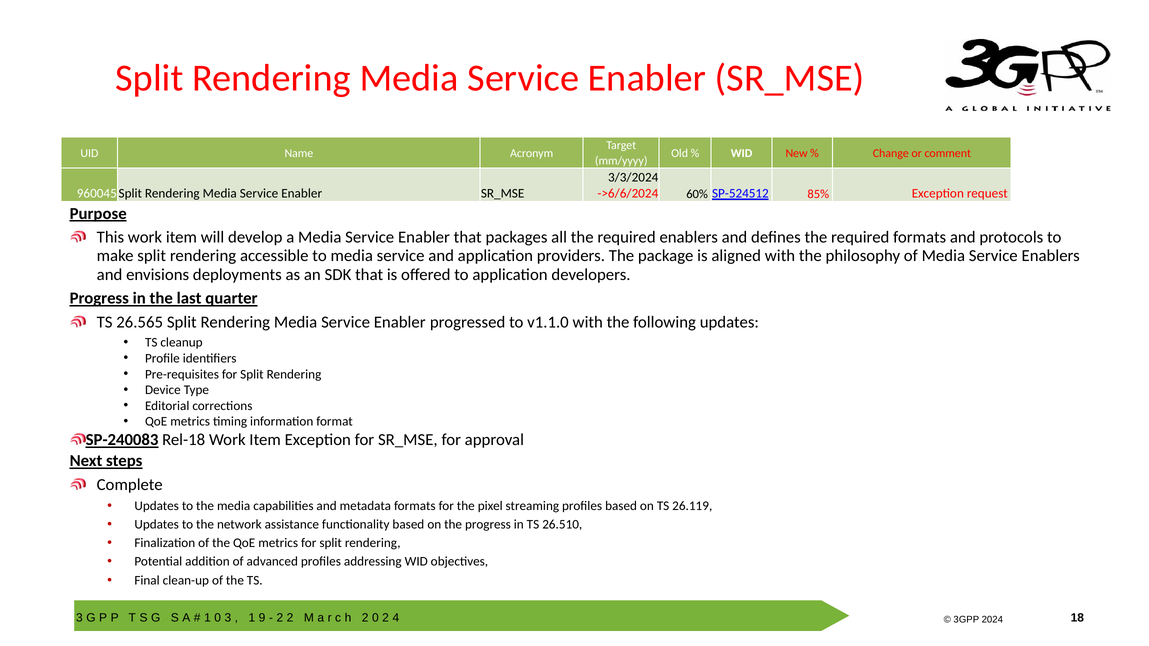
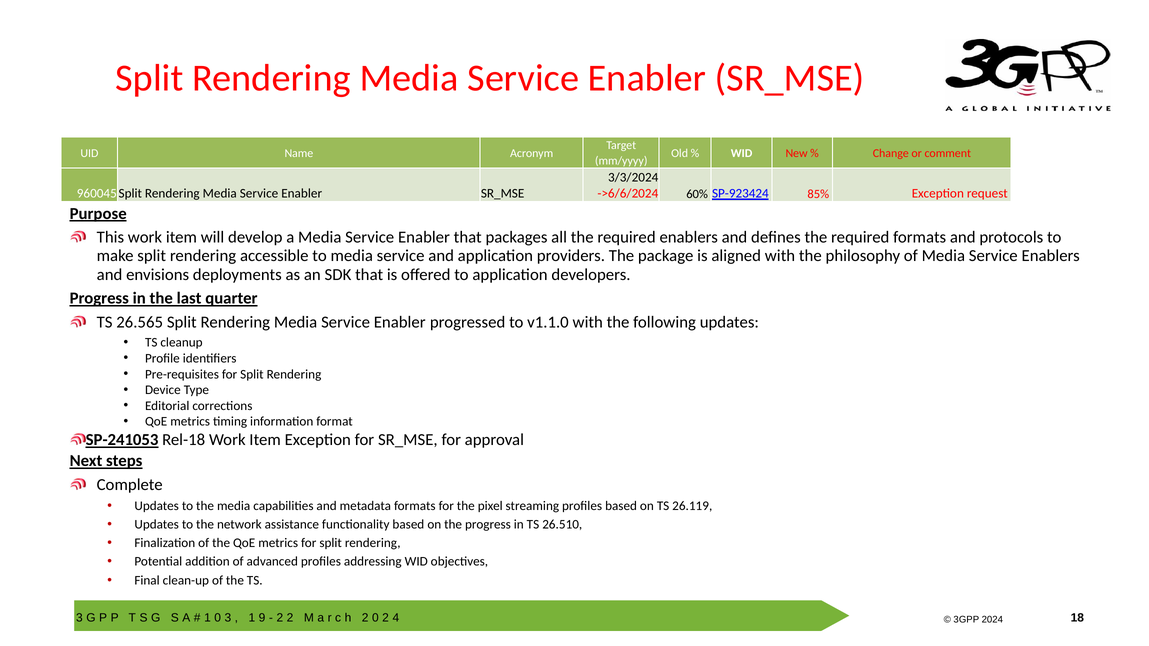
SP-524512: SP-524512 -> SP-923424
SP-240083: SP-240083 -> SP-241053
